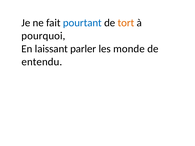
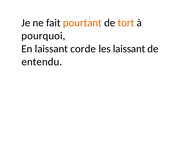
pourtant colour: blue -> orange
parler: parler -> corde
les monde: monde -> laissant
